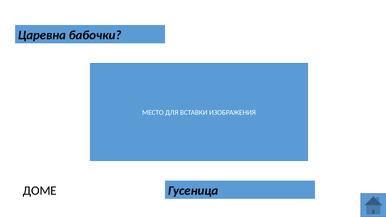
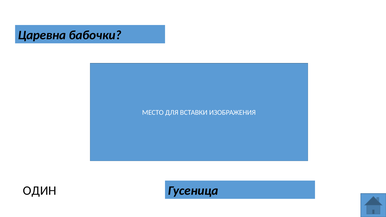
ДОМЕ: ДОМЕ -> ОДИН
